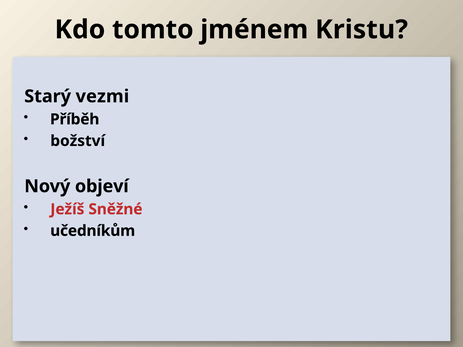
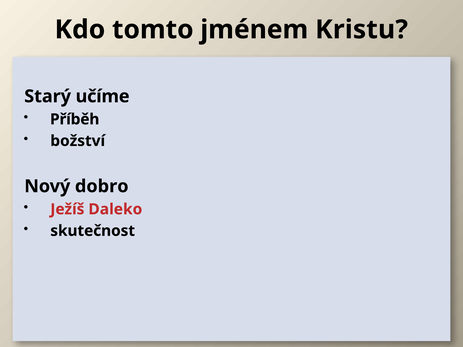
vezmi: vezmi -> učíme
objeví: objeví -> dobro
Sněžné: Sněžné -> Daleko
učedníkům: učedníkům -> skutečnost
